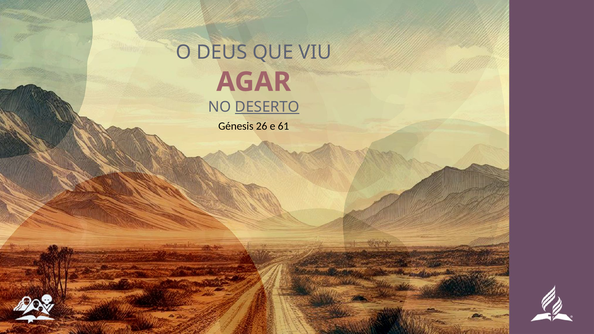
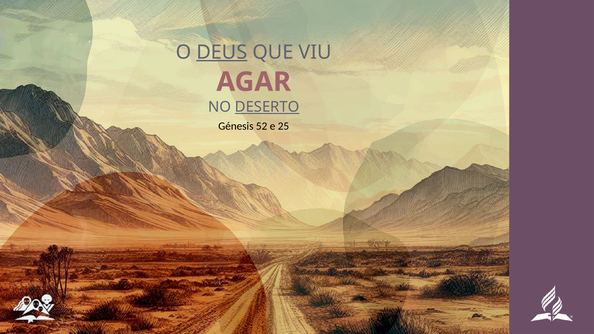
DEUS underline: none -> present
26: 26 -> 52
61: 61 -> 25
